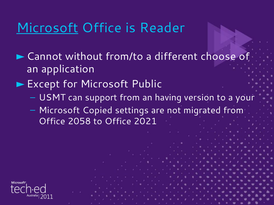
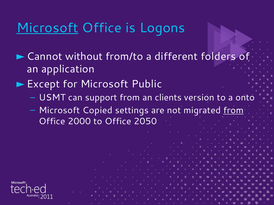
Reader: Reader -> Logons
choose: choose -> folders
having: having -> clients
your: your -> onto
from at (233, 111) underline: none -> present
2058: 2058 -> 2000
2021: 2021 -> 2050
